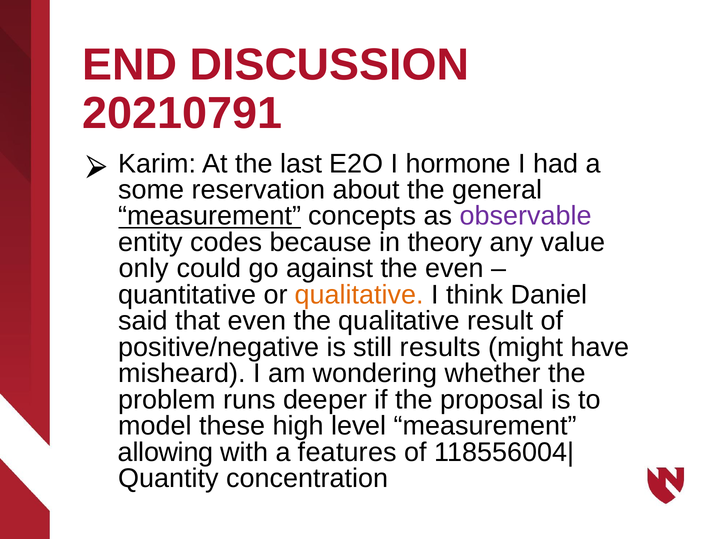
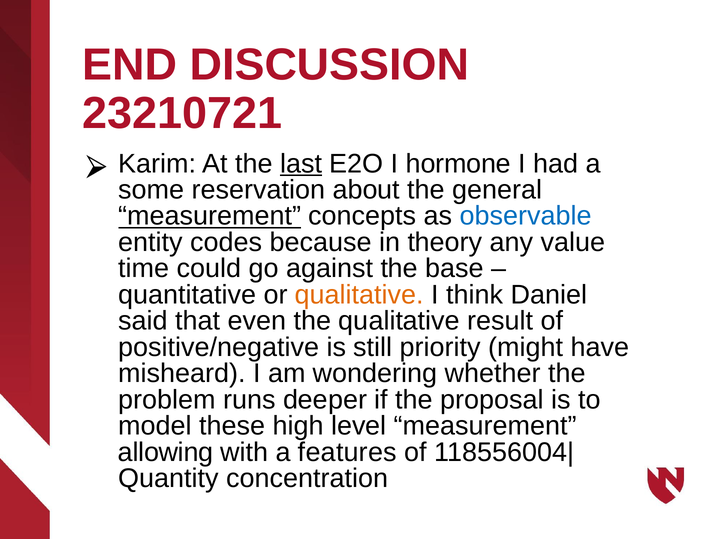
20210791: 20210791 -> 23210721
last underline: none -> present
observable colour: purple -> blue
only: only -> time
the even: even -> base
results: results -> priority
